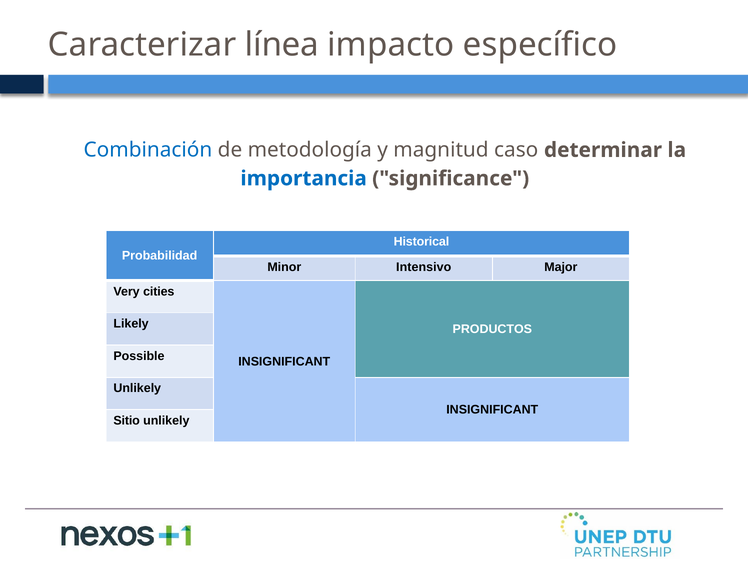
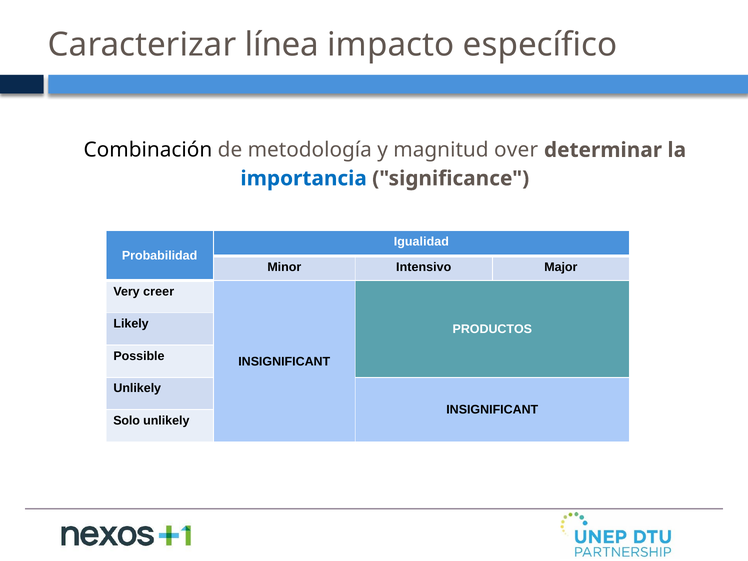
Combinación colour: blue -> black
caso: caso -> over
Historical: Historical -> Igualidad
cities: cities -> creer
Sitio: Sitio -> Solo
